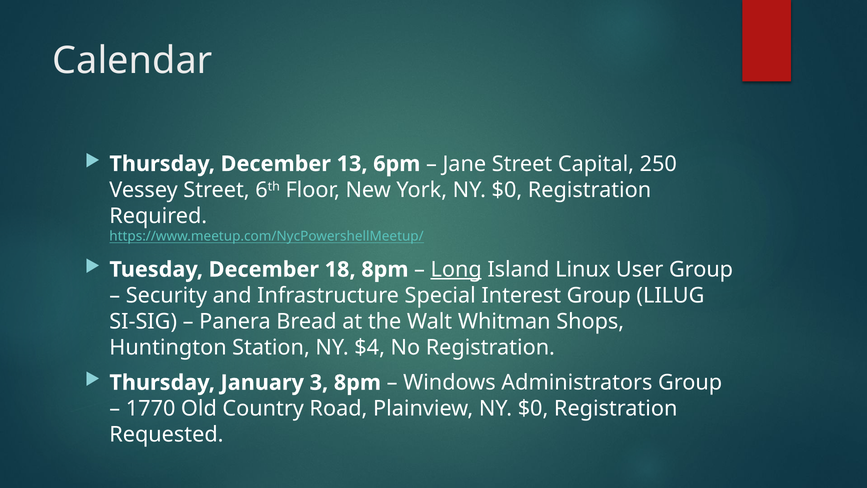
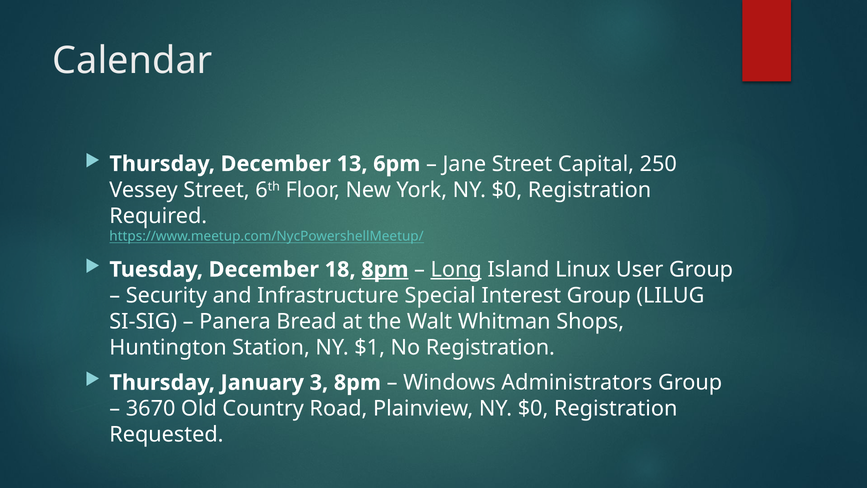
8pm at (385, 269) underline: none -> present
$4: $4 -> $1
1770: 1770 -> 3670
